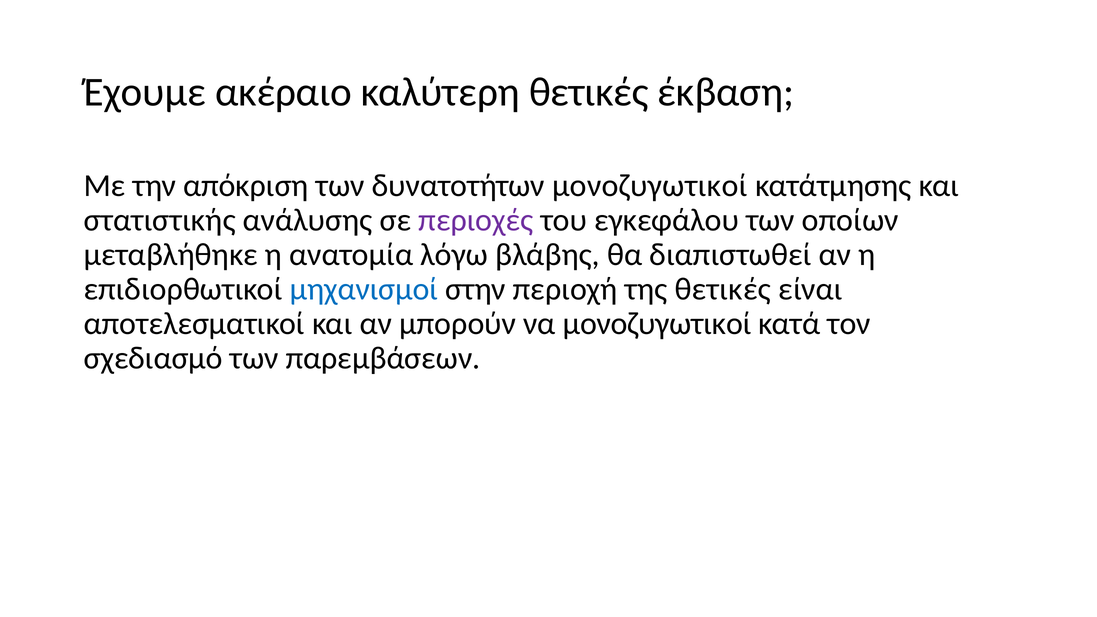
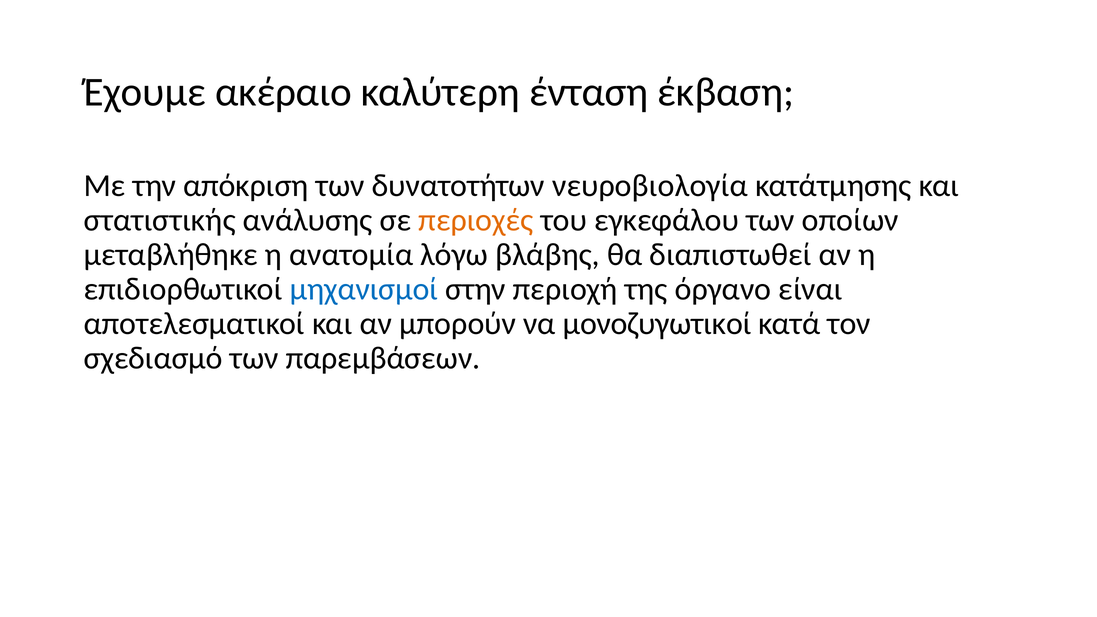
καλύτερη θετικές: θετικές -> ένταση
δυνατοτήτων μονοζυγωτικοί: μονοζυγωτικοί -> νευροβιολογία
περιοχές colour: purple -> orange
της θετικές: θετικές -> όργανο
